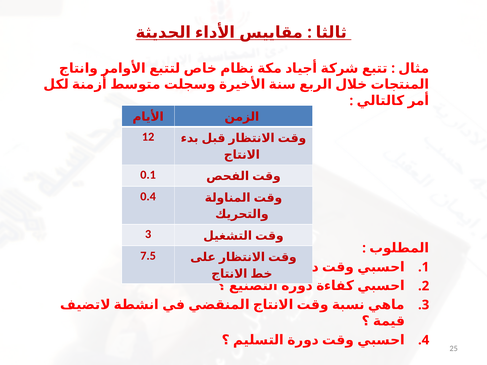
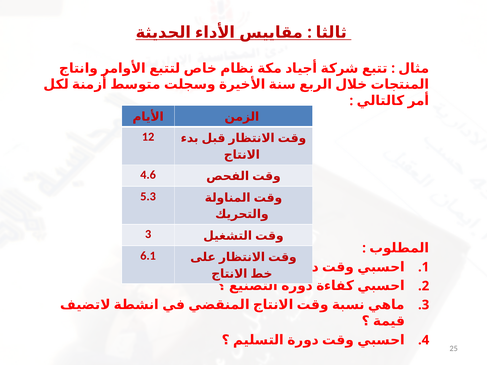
0.1: 0.1 -> 4.6
0.4: 0.4 -> 5.3
7.5: 7.5 -> 6.1
